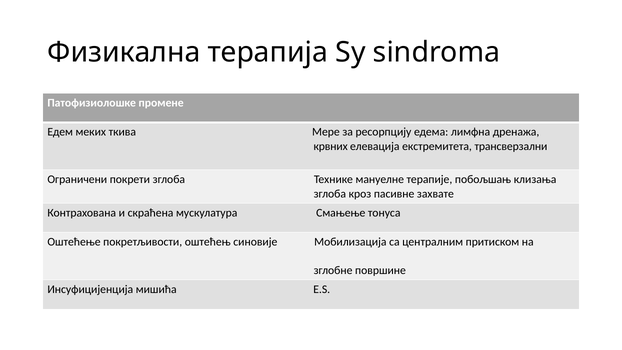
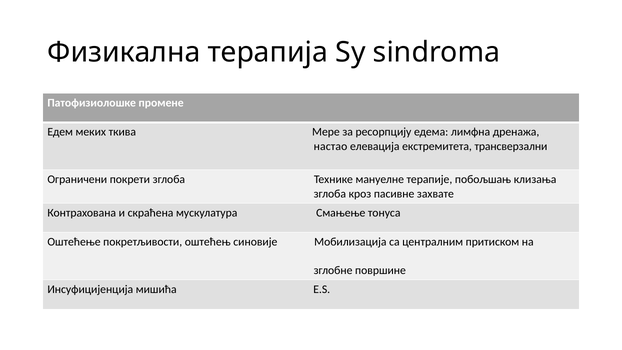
крвних: крвних -> настао
